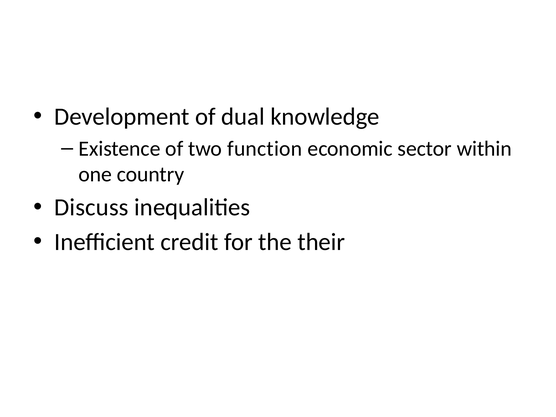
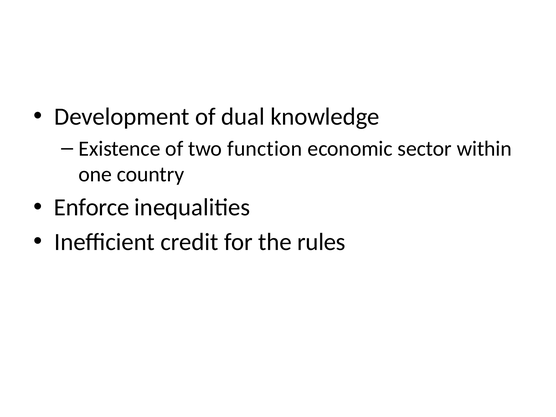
Discuss: Discuss -> Enforce
their: their -> rules
